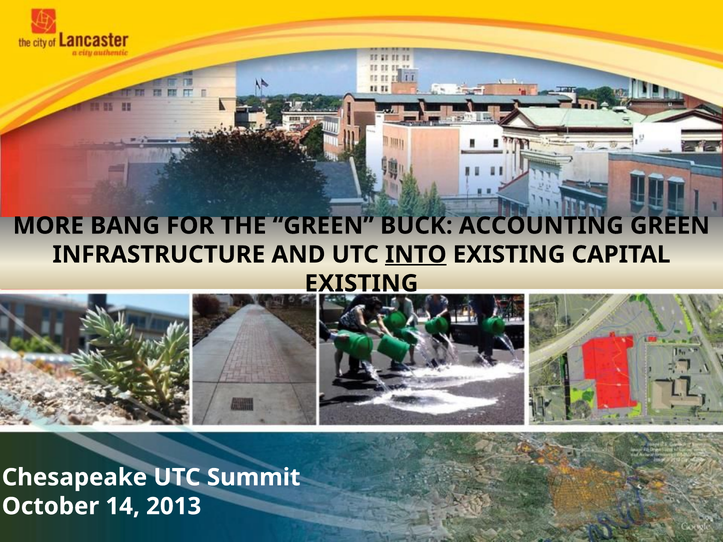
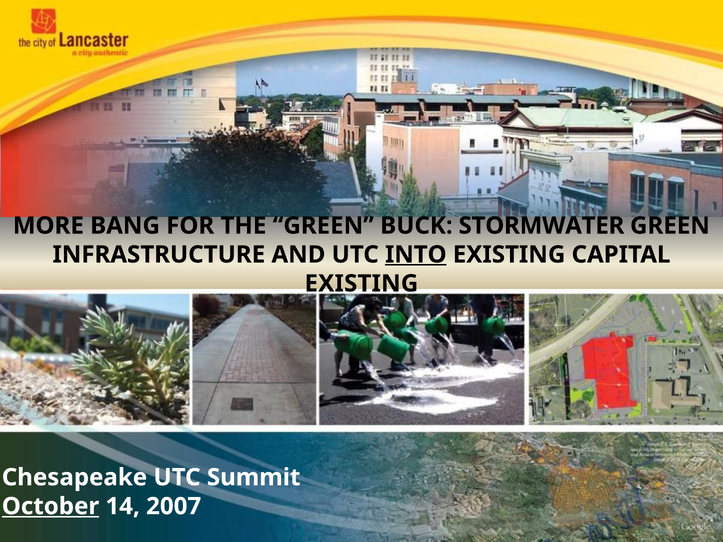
ACCOUNTING: ACCOUNTING -> STORMWATER
October underline: none -> present
2013: 2013 -> 2007
